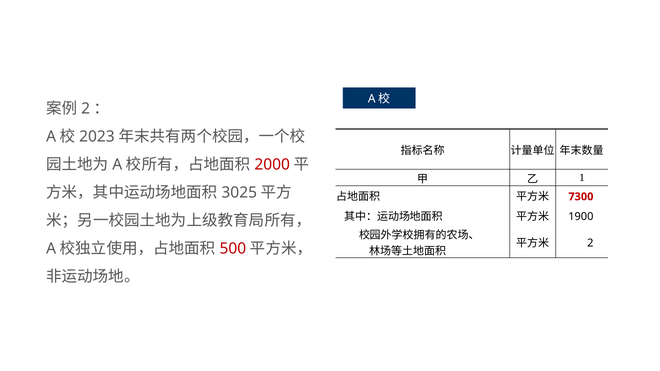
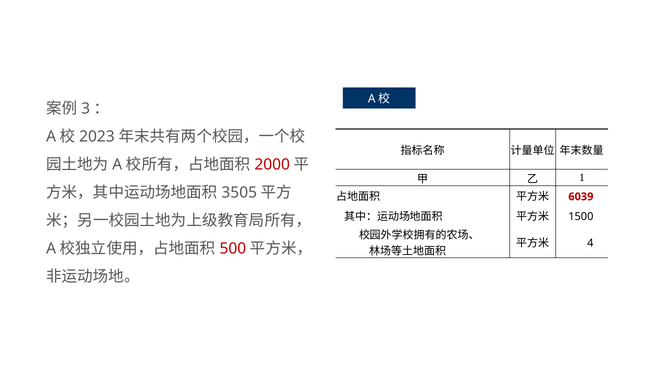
2 at (86, 109): 2 -> 3
3025: 3025 -> 3505
7300: 7300 -> 6039
1900: 1900 -> 1500
2 at (590, 243): 2 -> 4
